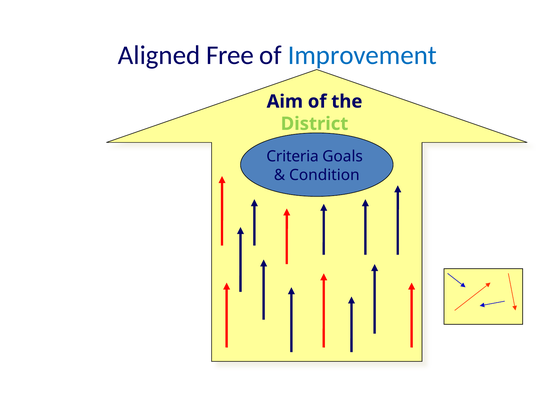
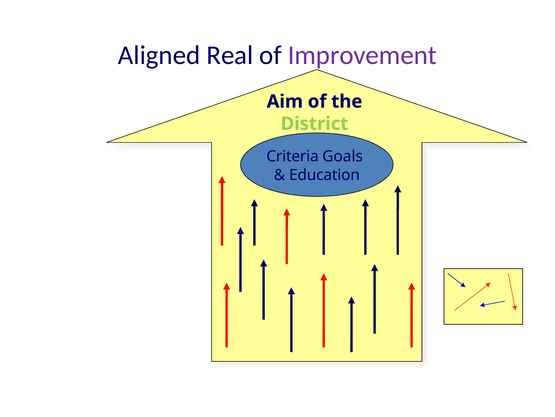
Free: Free -> Real
Improvement colour: blue -> purple
Condition: Condition -> Education
